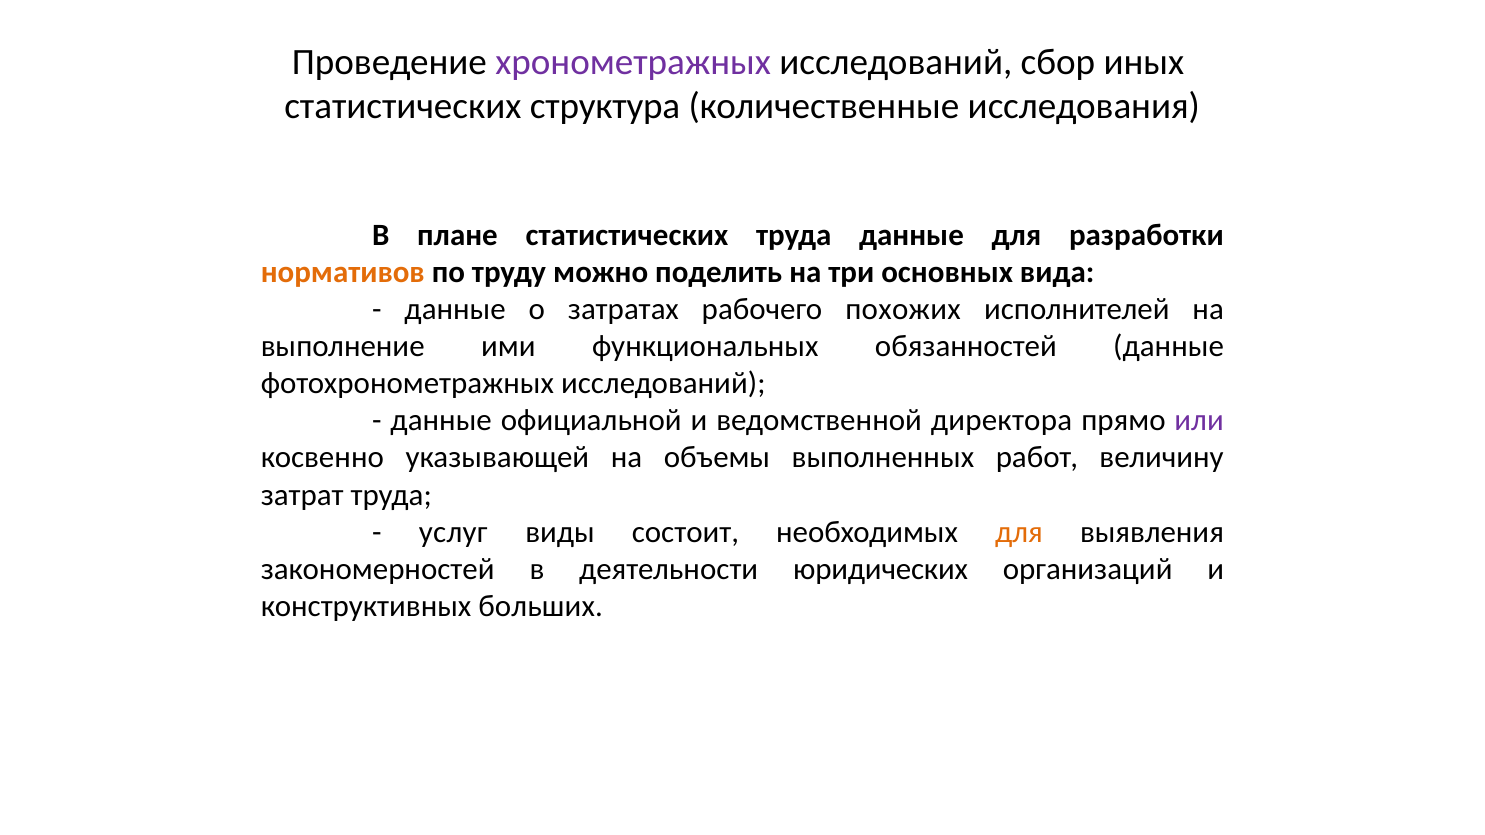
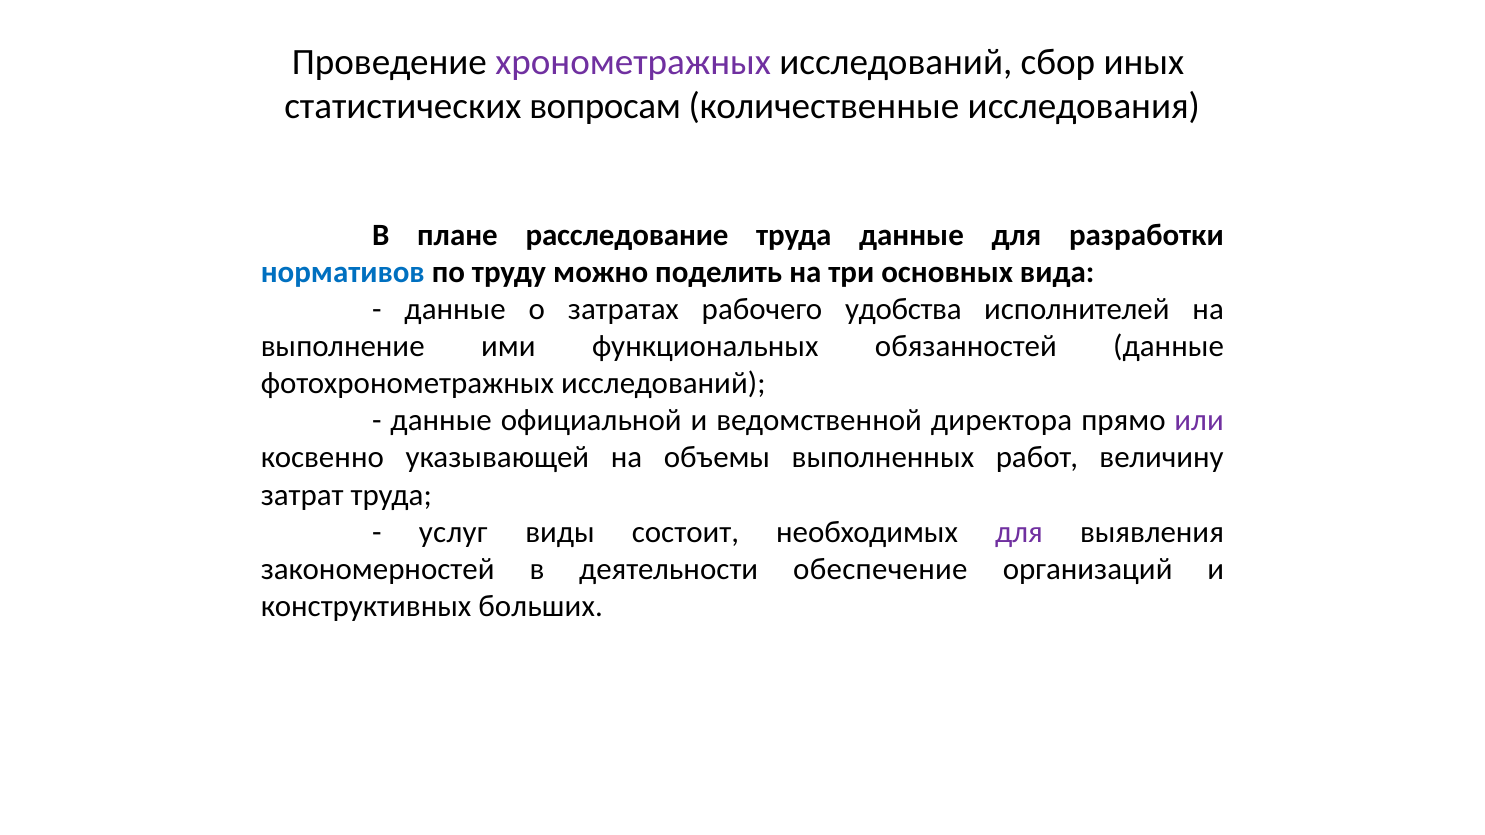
структура: структура -> вопросам
плане статистических: статистических -> расследование
нормативов colour: orange -> blue
похожих: похожих -> удобства
для at (1019, 532) colour: orange -> purple
юридических: юридических -> обеспечение
